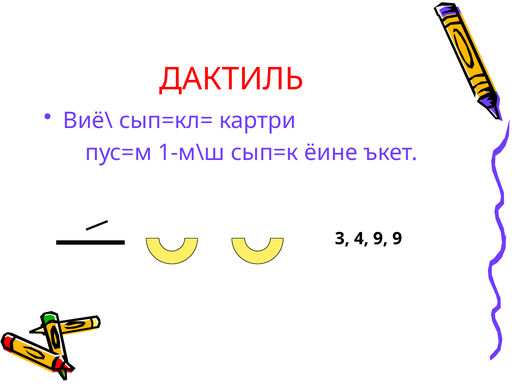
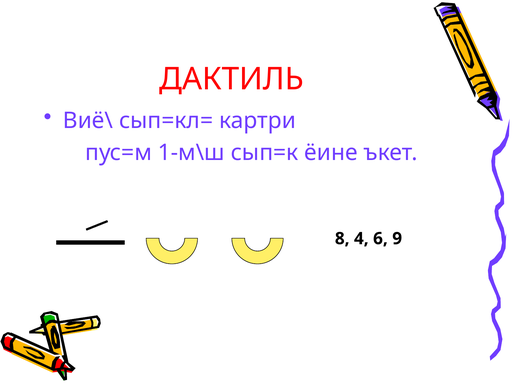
3: 3 -> 8
4 9: 9 -> 6
